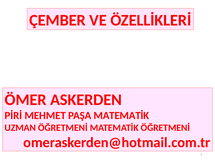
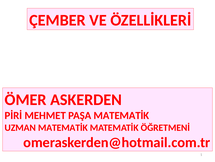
UZMAN ÖĞRETMENİ: ÖĞRETMENİ -> MATEMATİK
